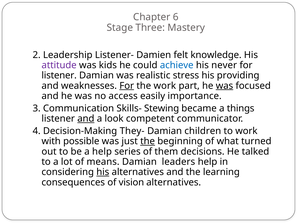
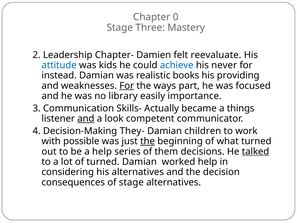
6: 6 -> 0
Listener-: Listener- -> Chapter-
knowledge: knowledge -> reevaluate
attitude colour: purple -> blue
listener at (59, 75): listener -> instead
stress: stress -> books
the work: work -> ways
was at (224, 86) underline: present -> none
access: access -> library
Stewing: Stewing -> Actually
talked underline: none -> present
of means: means -> turned
leaders: leaders -> worked
his at (103, 172) underline: present -> none
learning: learning -> decision
of vision: vision -> stage
